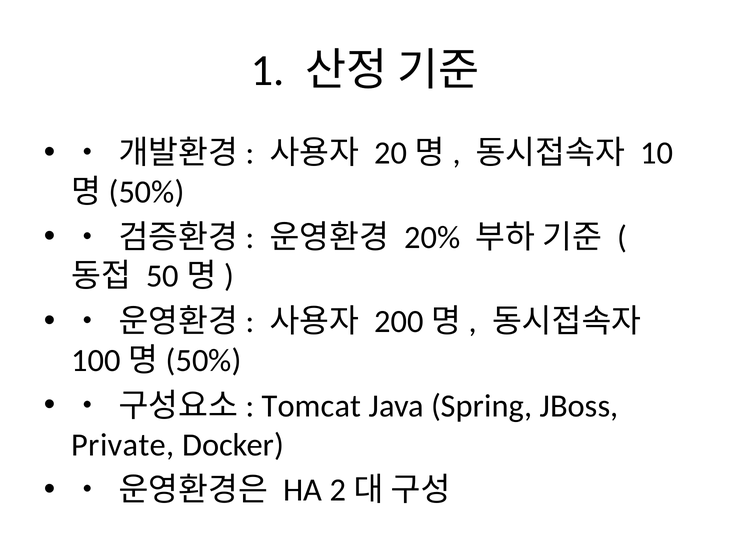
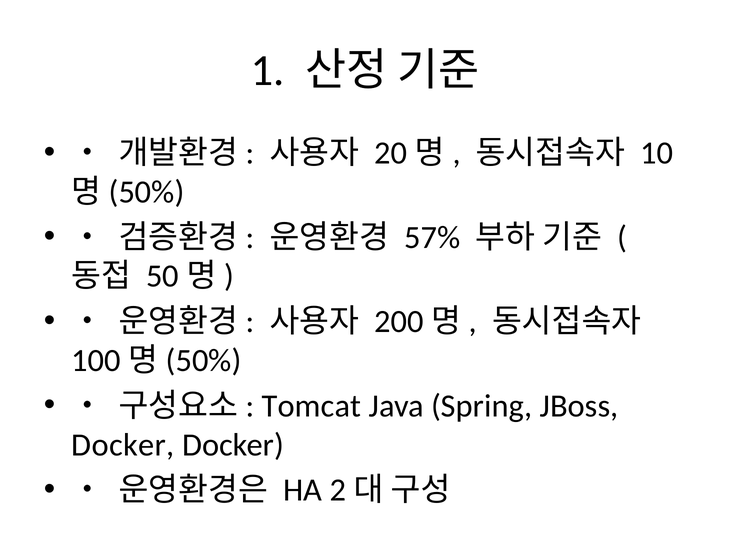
20%: 20% -> 57%
Private at (123, 445): Private -> Docker
